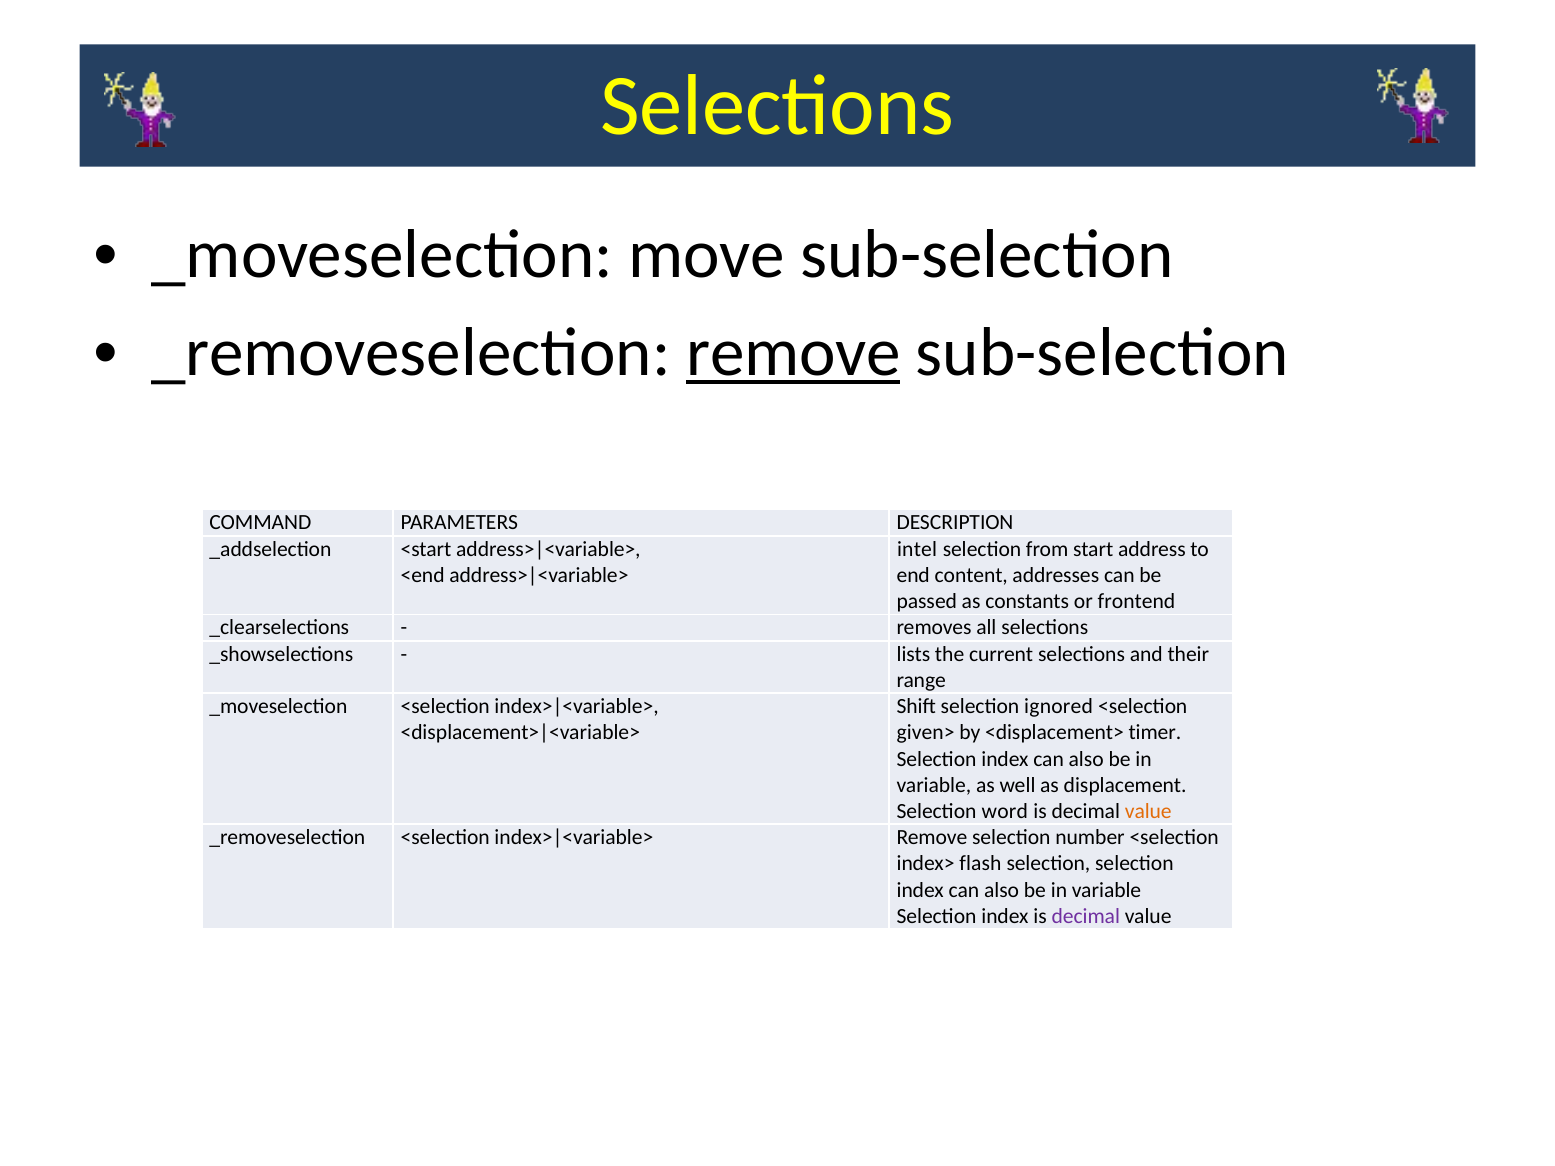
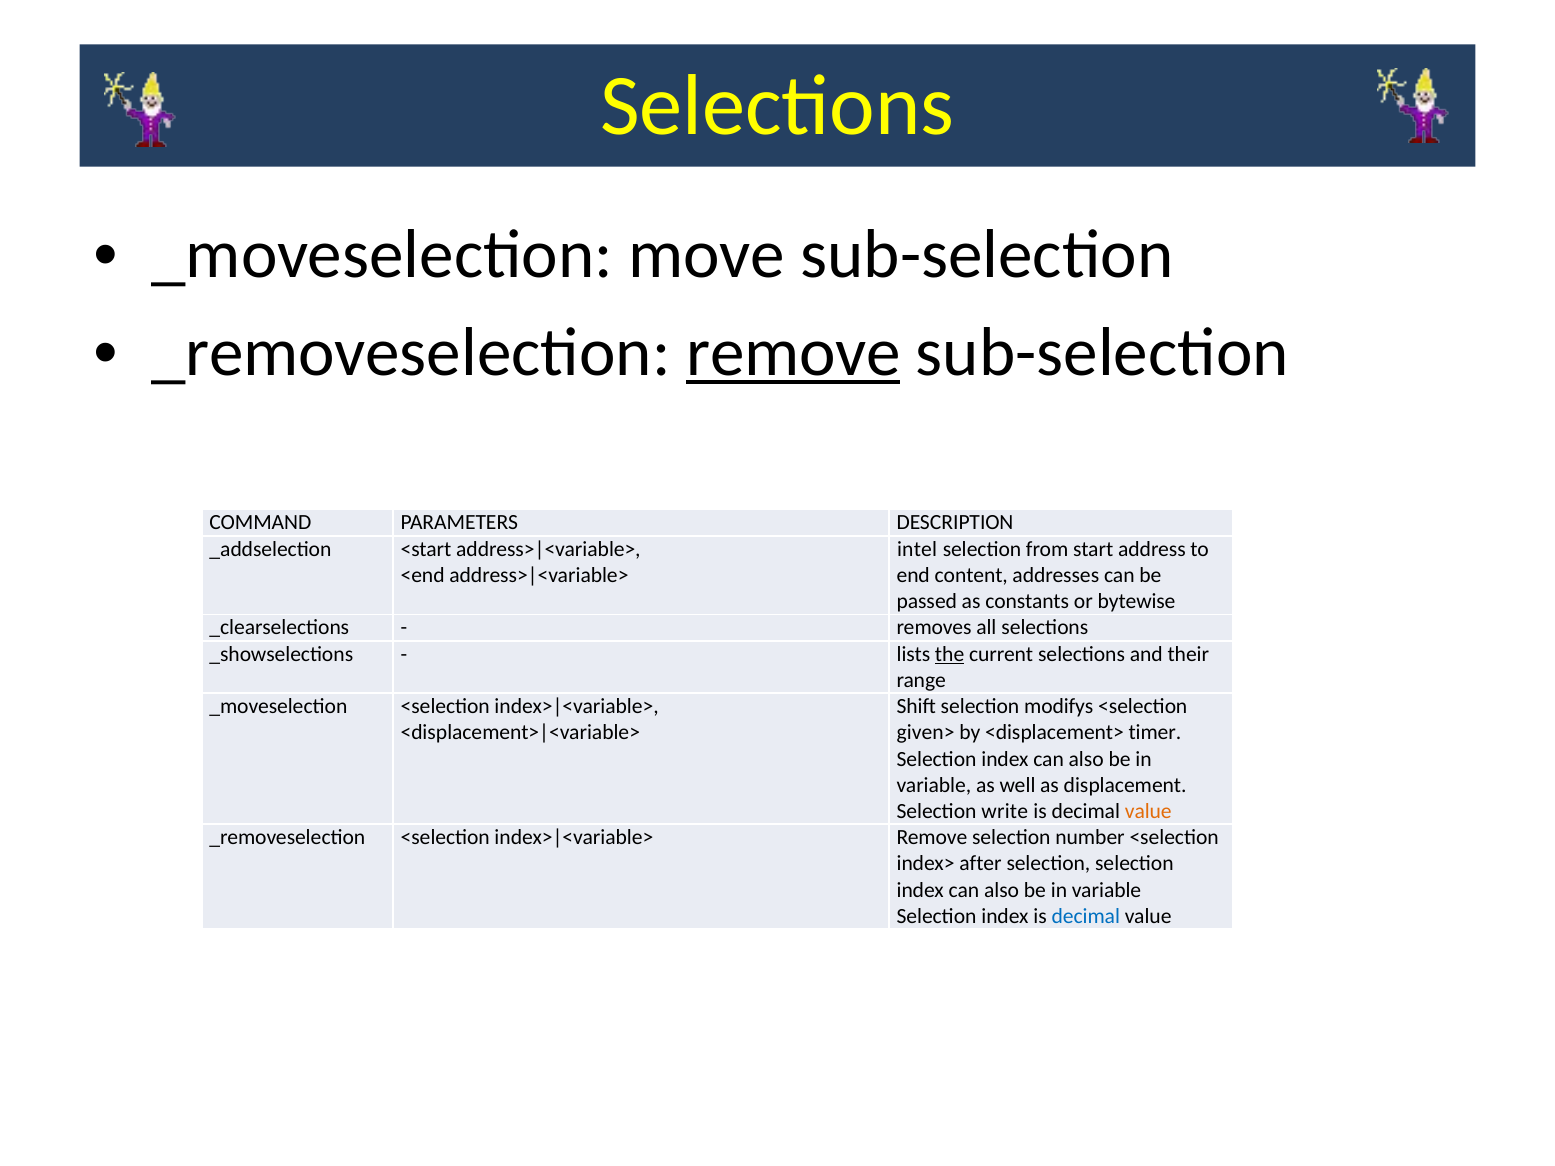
frontend: frontend -> bytewise
the underline: none -> present
ignored: ignored -> modifys
word: word -> write
flash: flash -> after
decimal at (1086, 916) colour: purple -> blue
